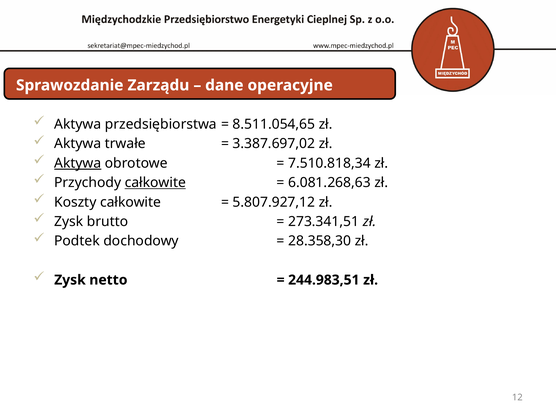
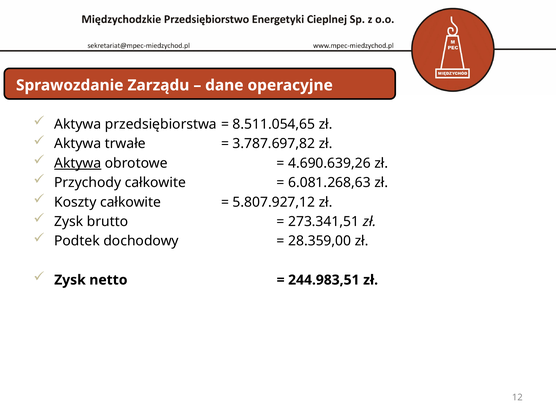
3.387.697,02: 3.387.697,02 -> 3.787.697,82
7.510.818,34: 7.510.818,34 -> 4.690.639,26
całkowite at (155, 183) underline: present -> none
28.358,30: 28.358,30 -> 28.359,00
